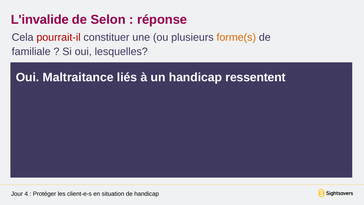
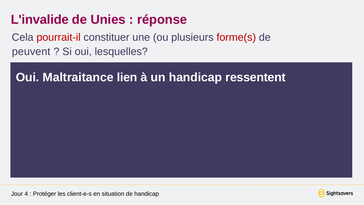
Selon: Selon -> Unies
forme(s colour: orange -> red
familiale: familiale -> peuvent
liés: liés -> lien
